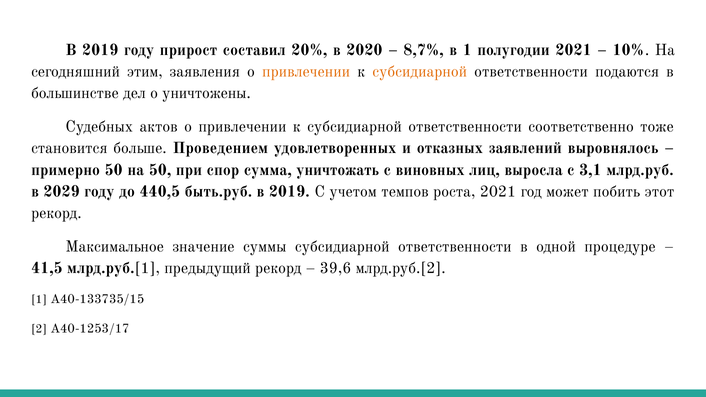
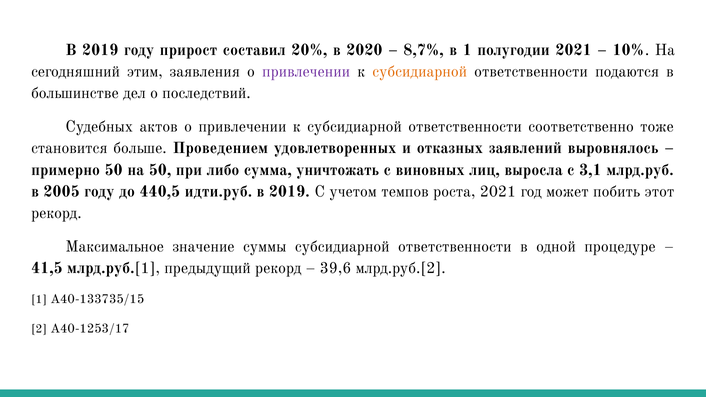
привлечении at (306, 72) colour: orange -> purple
уничтожены: уничтожены -> последствий
спор: спор -> либо
2029: 2029 -> 2005
быть.руб: быть.руб -> идти.руб
